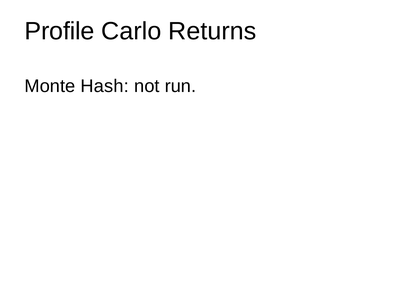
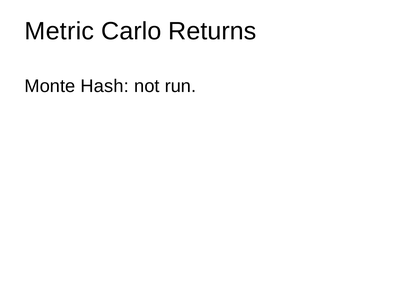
Profile: Profile -> Metric
